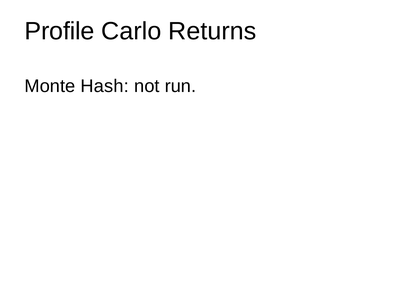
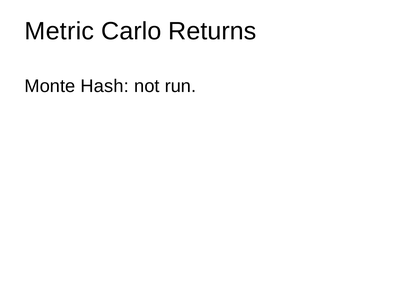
Profile: Profile -> Metric
